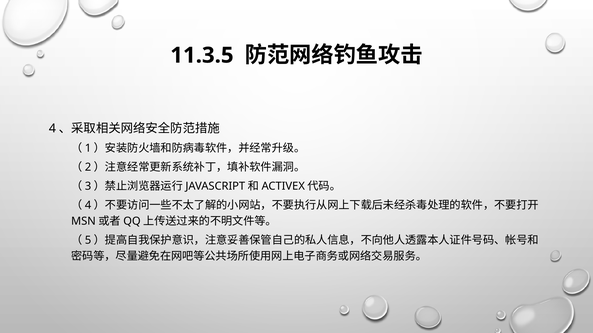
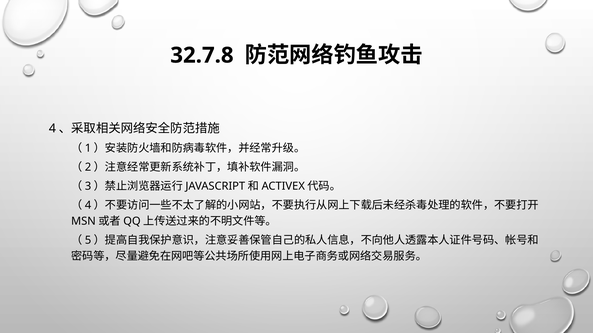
11.3.5: 11.3.5 -> 32.7.8
